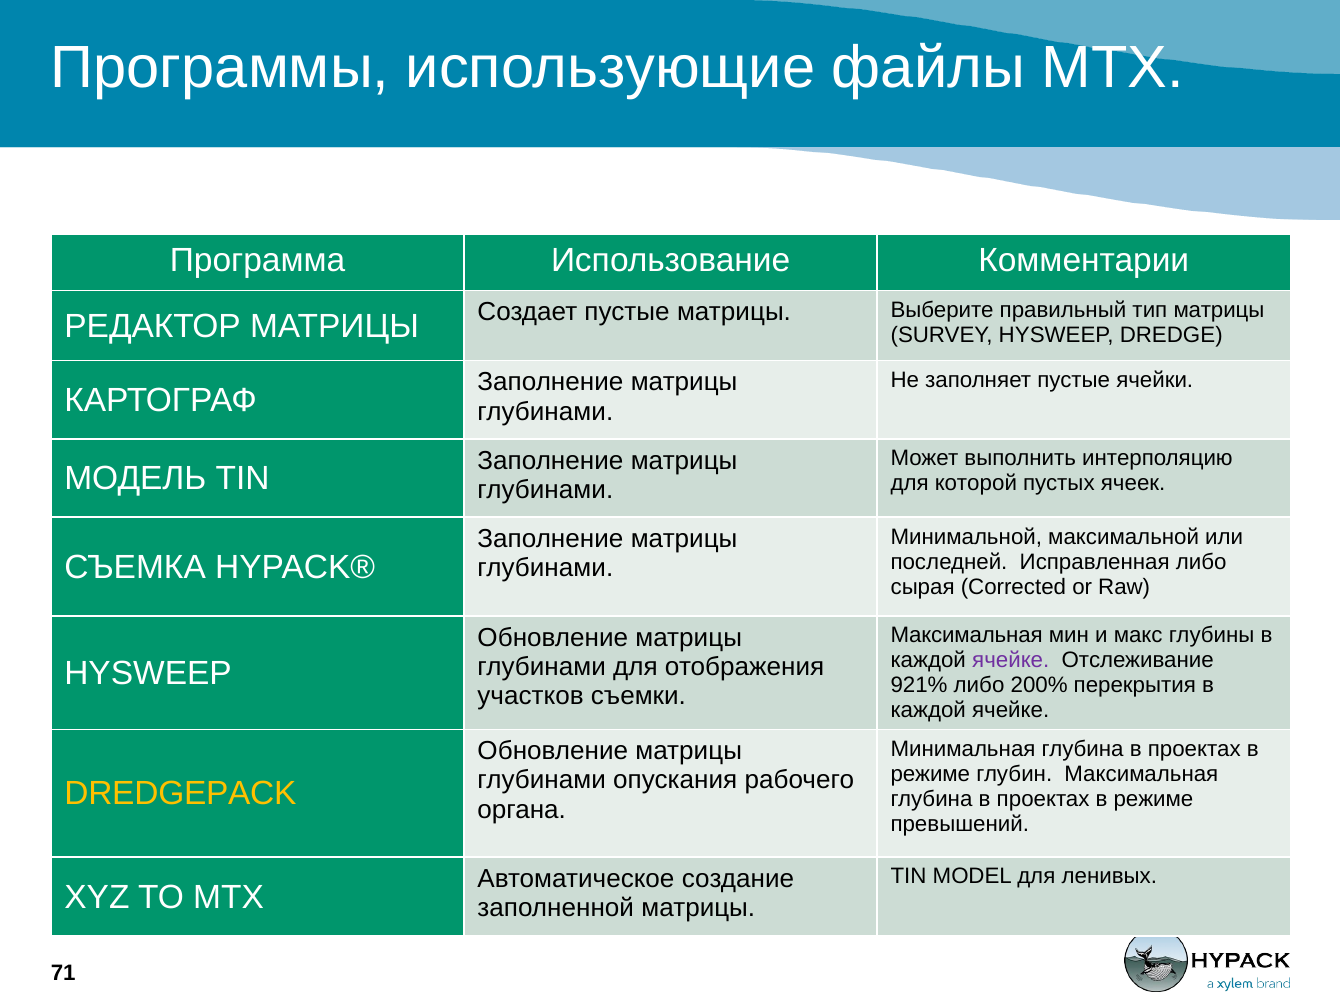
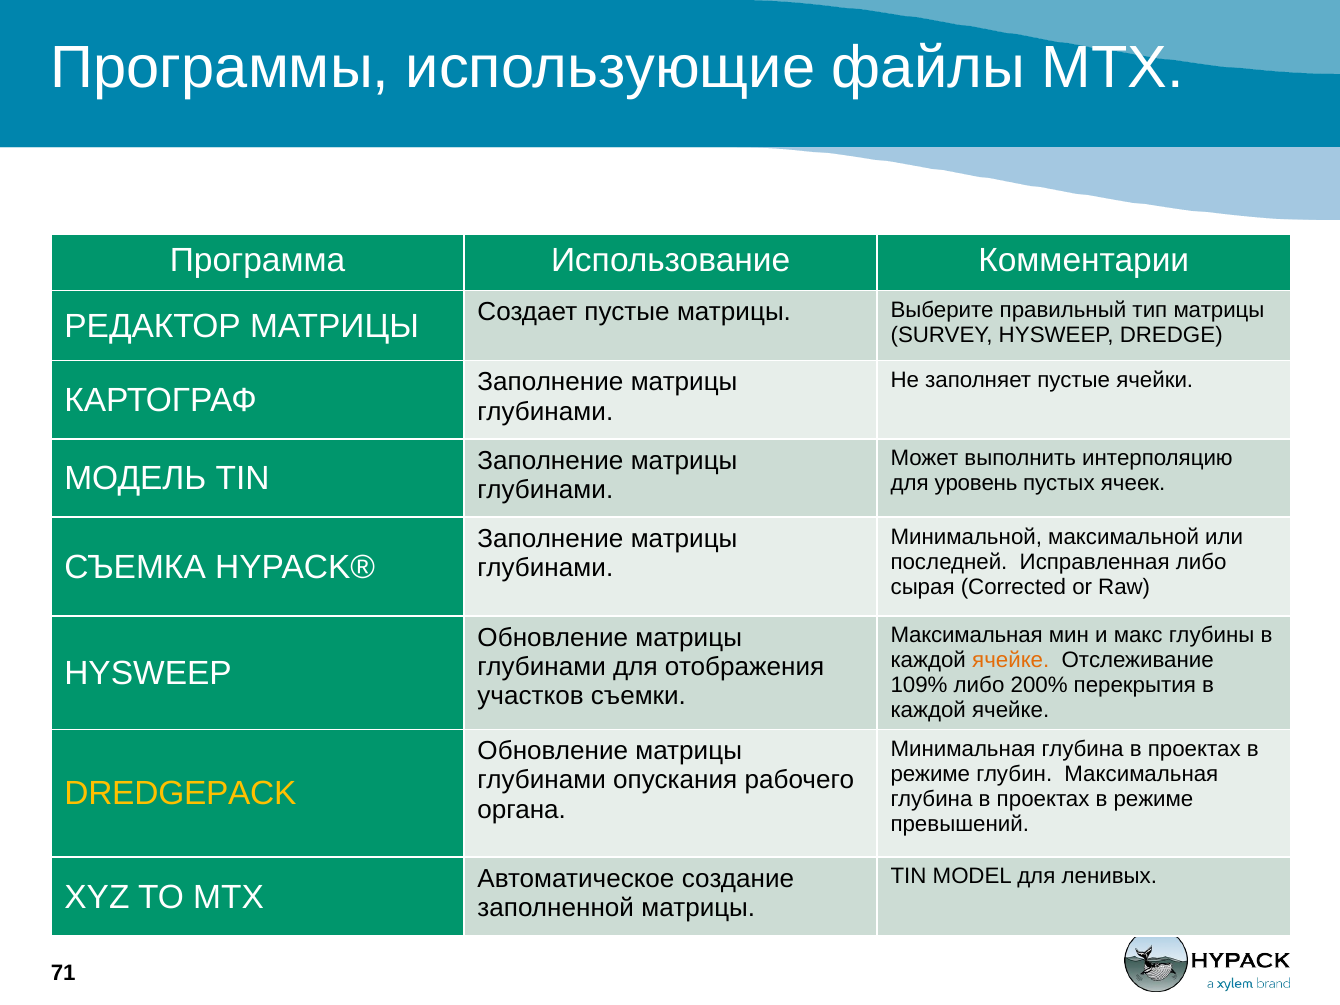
которой: которой -> уровень
ячейке at (1011, 661) colour: purple -> orange
921%: 921% -> 109%
